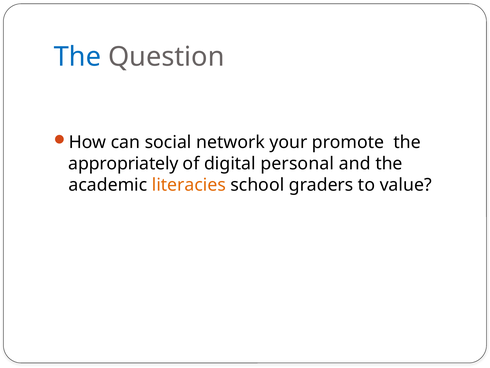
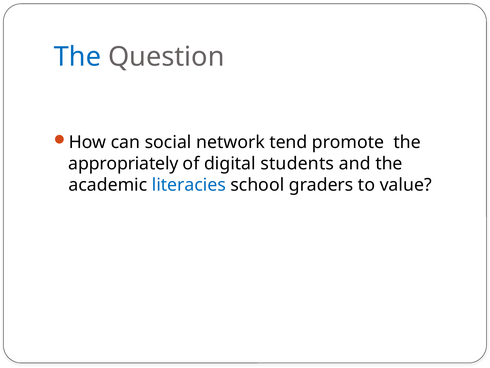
your: your -> tend
personal: personal -> students
literacies colour: orange -> blue
